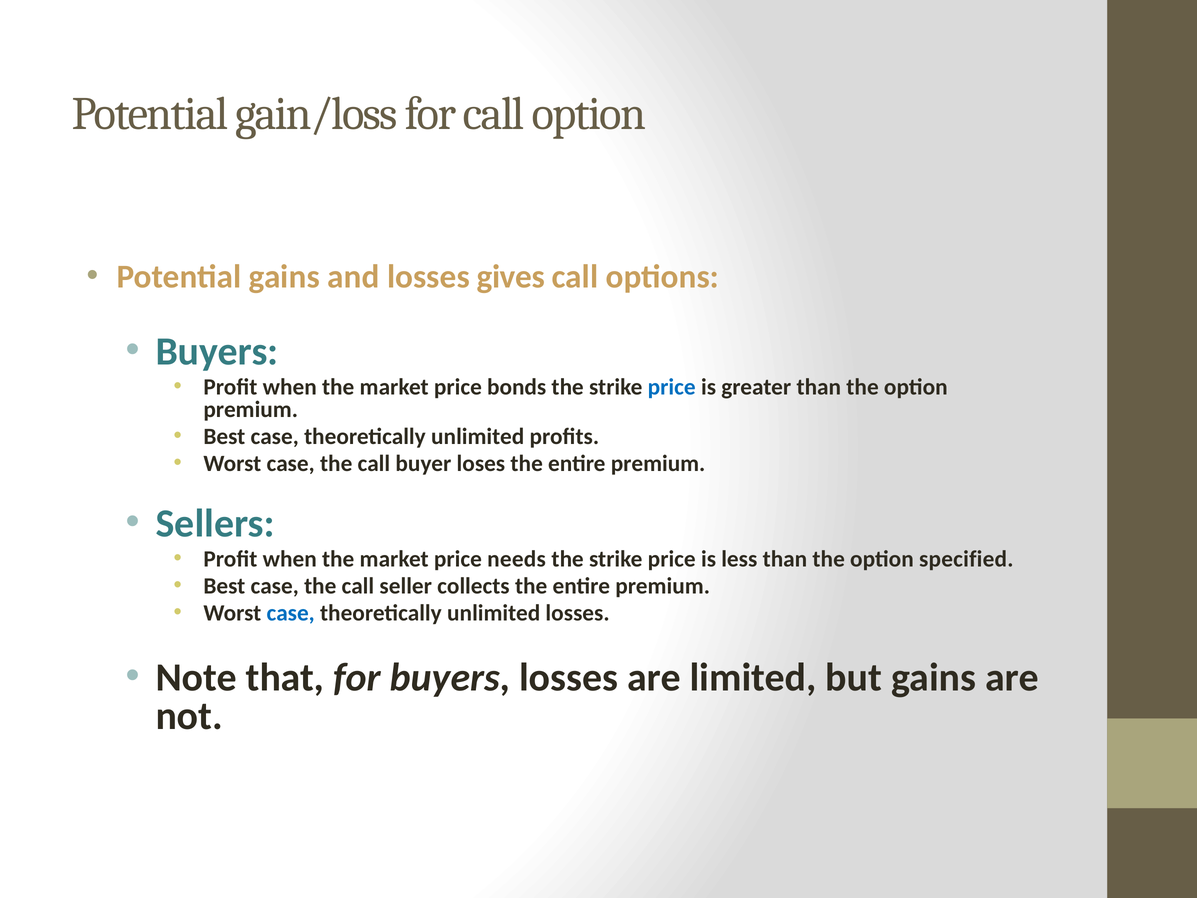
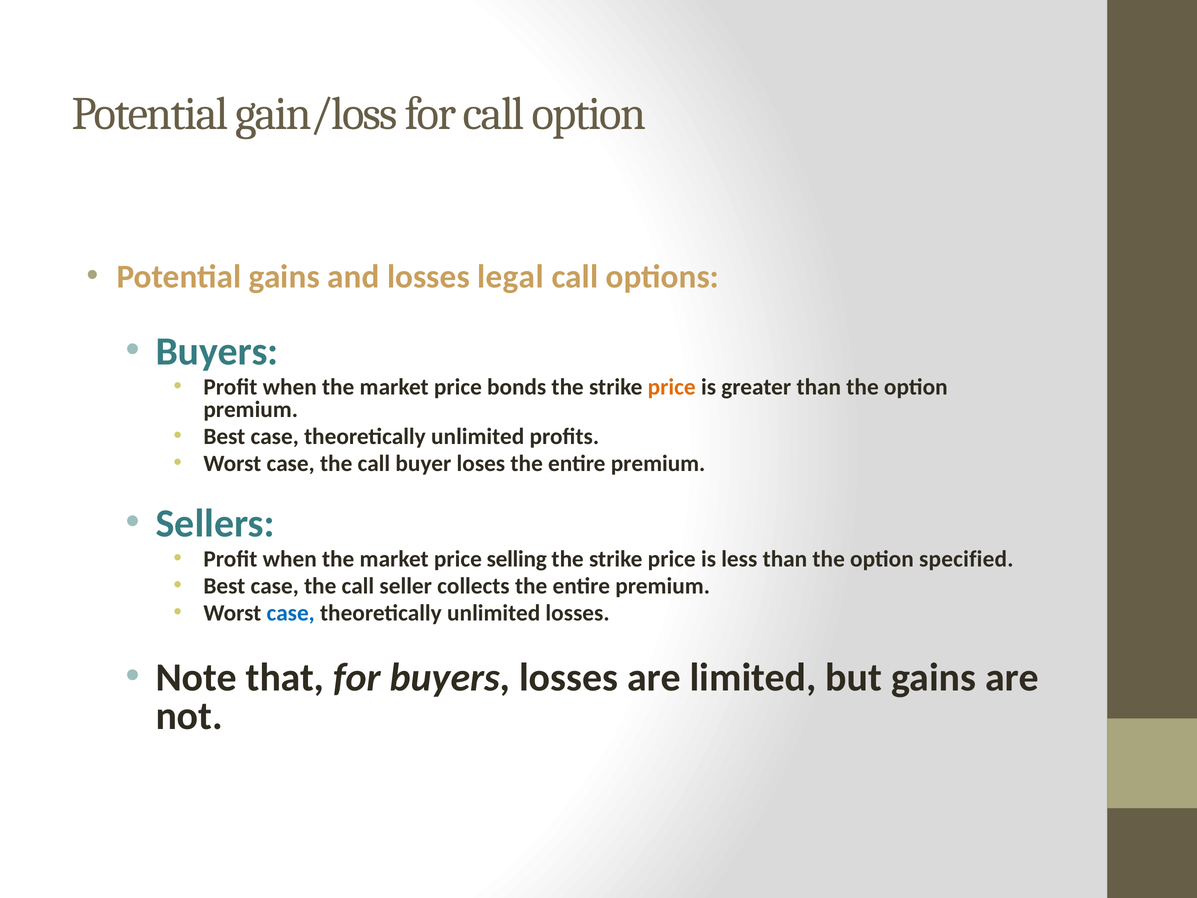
gives: gives -> legal
price at (672, 387) colour: blue -> orange
needs: needs -> selling
